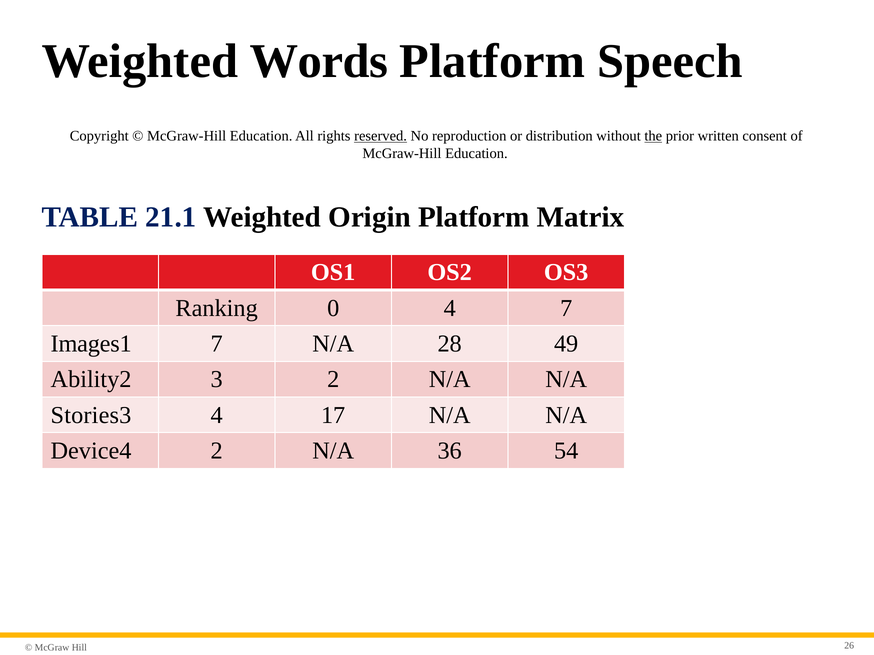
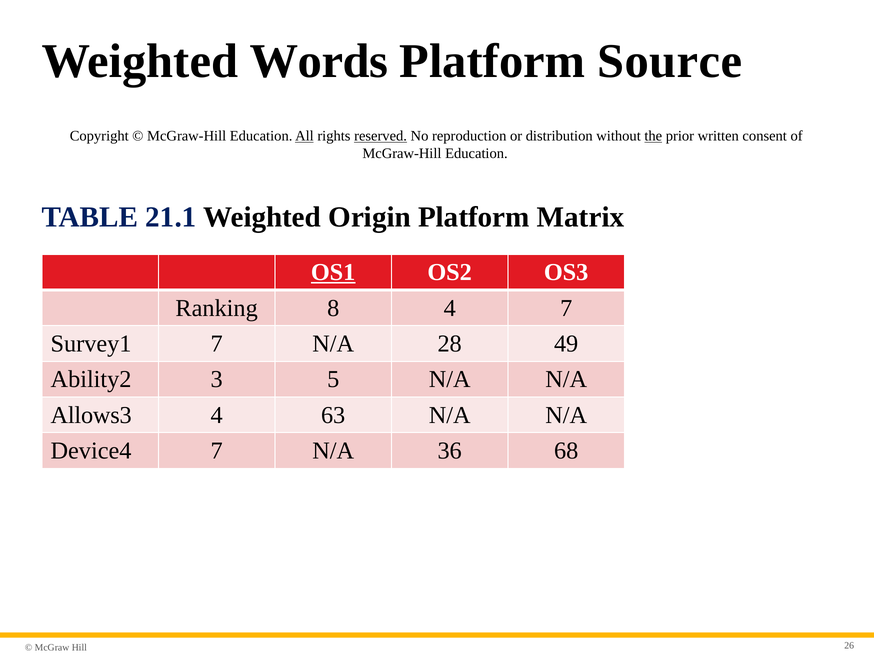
Speech: Speech -> Source
All underline: none -> present
OS1 underline: none -> present
0: 0 -> 8
Images1: Images1 -> Survey1
3 2: 2 -> 5
Stories3: Stories3 -> Allows3
17: 17 -> 63
Device4 2: 2 -> 7
54: 54 -> 68
